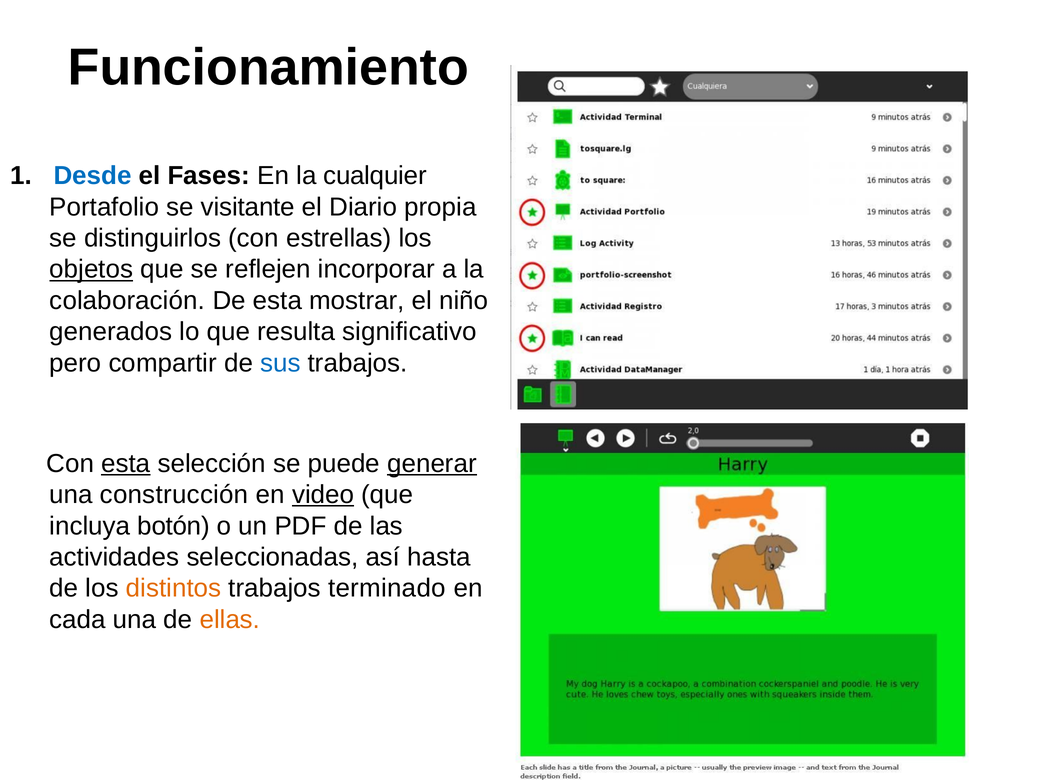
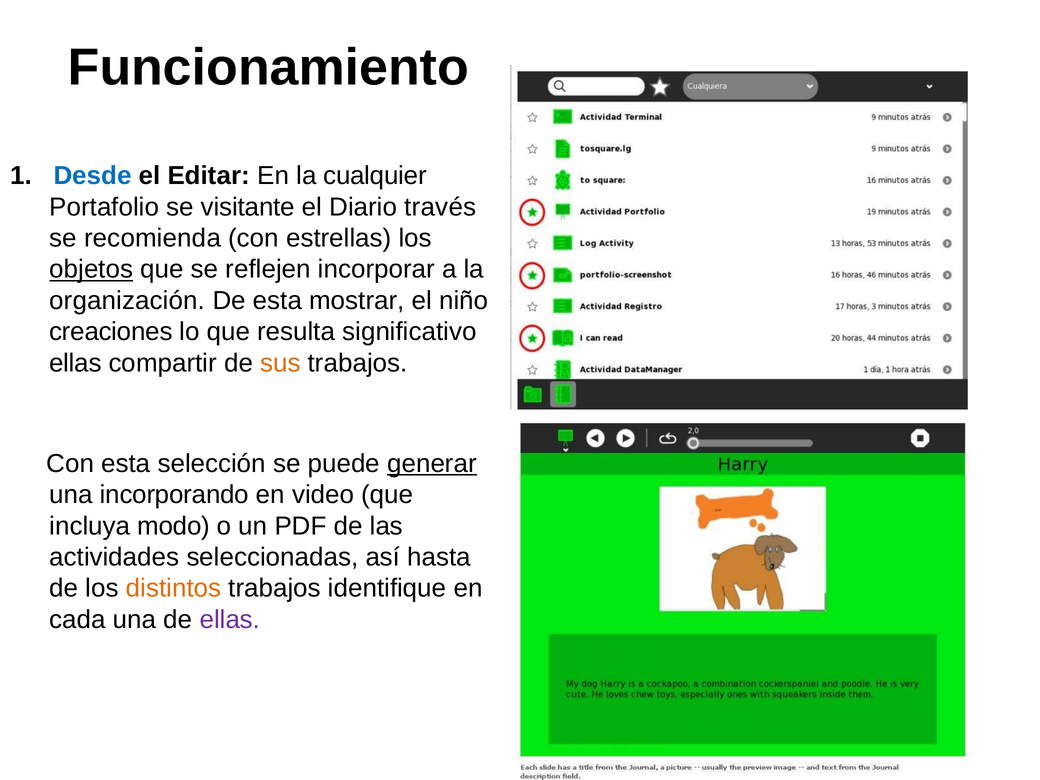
Fases: Fases -> Editar
propia: propia -> través
distinguirlos: distinguirlos -> recomienda
colaboración: colaboración -> organización
generados: generados -> creaciones
pero at (75, 363): pero -> ellas
sus colour: blue -> orange
esta at (126, 464) underline: present -> none
construcción: construcción -> incorporando
video underline: present -> none
botón: botón -> modo
terminado: terminado -> identifique
ellas at (230, 620) colour: orange -> purple
